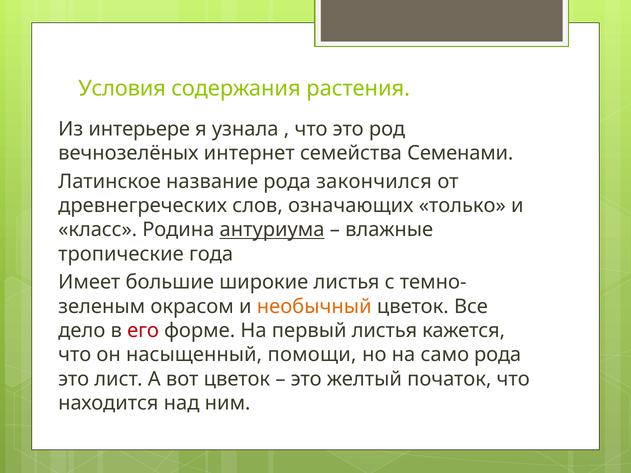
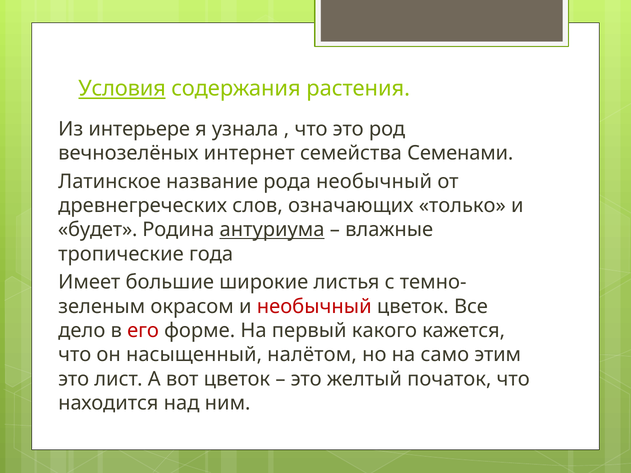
Условия underline: none -> present
рода закончился: закончился -> необычный
класс: класс -> будет
необычный at (314, 307) colour: orange -> red
первый листья: листья -> какого
помощи: помощи -> налётом
само рода: рода -> этим
